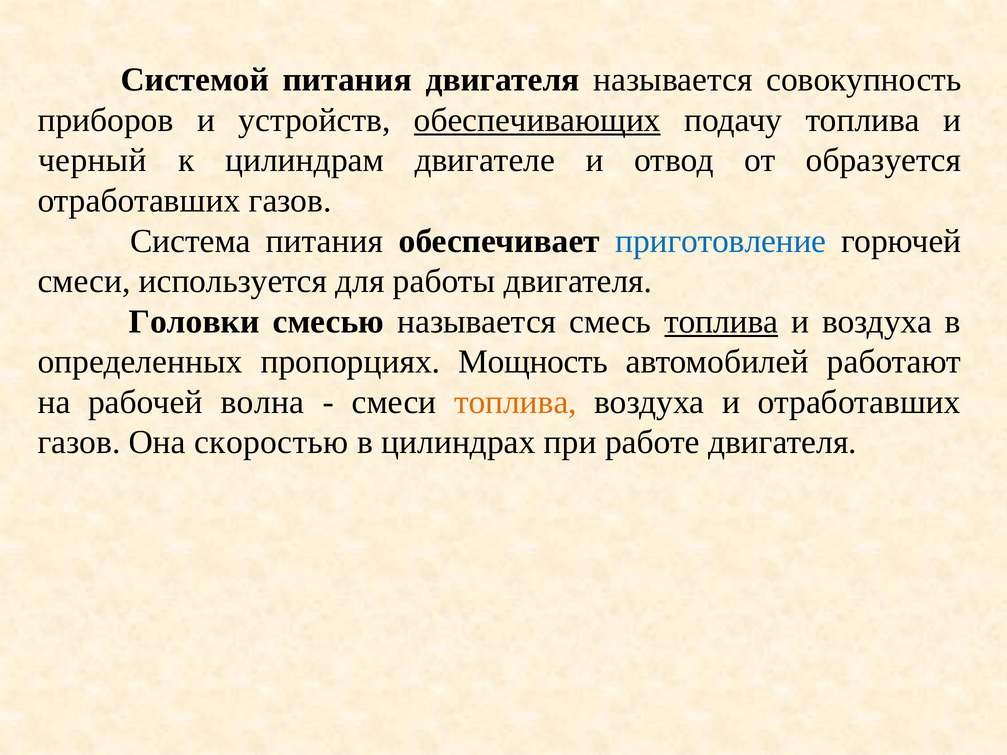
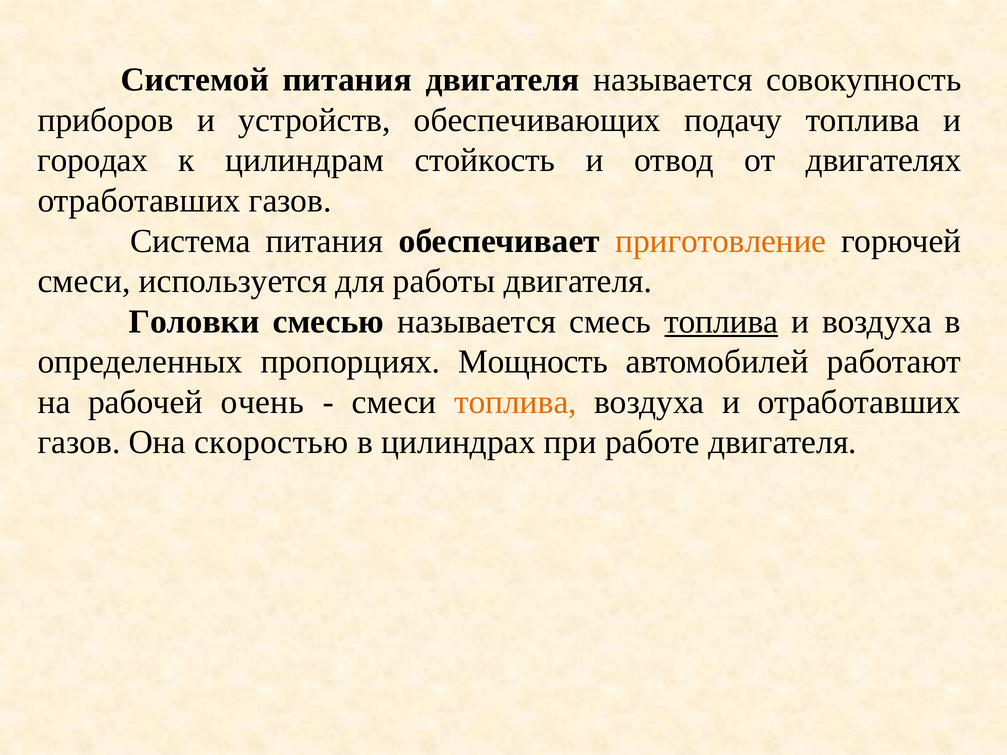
обеспечивающих underline: present -> none
черный: черный -> городах
двигателе: двигателе -> стойкость
образуется: образуется -> двигателях
приготовление colour: blue -> orange
волна: волна -> очень
